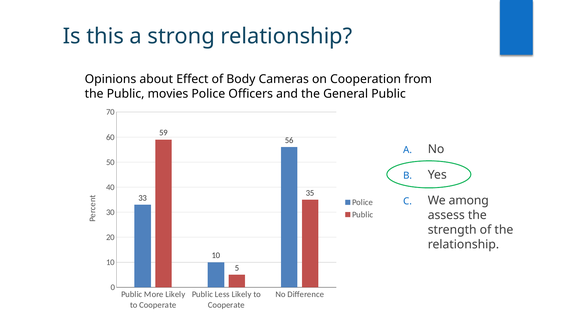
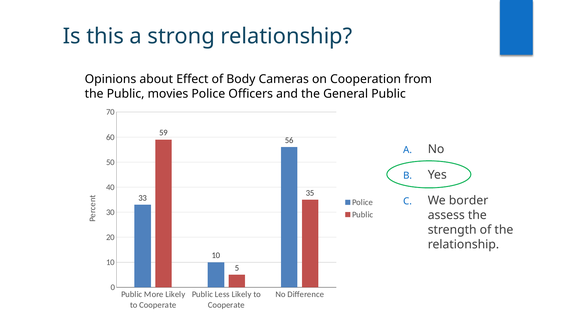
among: among -> border
